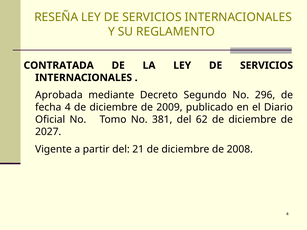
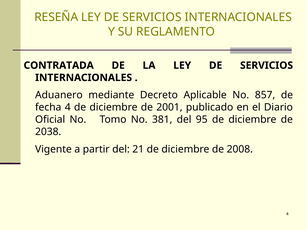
Aprobada: Aprobada -> Aduanero
Segundo: Segundo -> Aplicable
296: 296 -> 857
2009: 2009 -> 2001
62: 62 -> 95
2027: 2027 -> 2038
